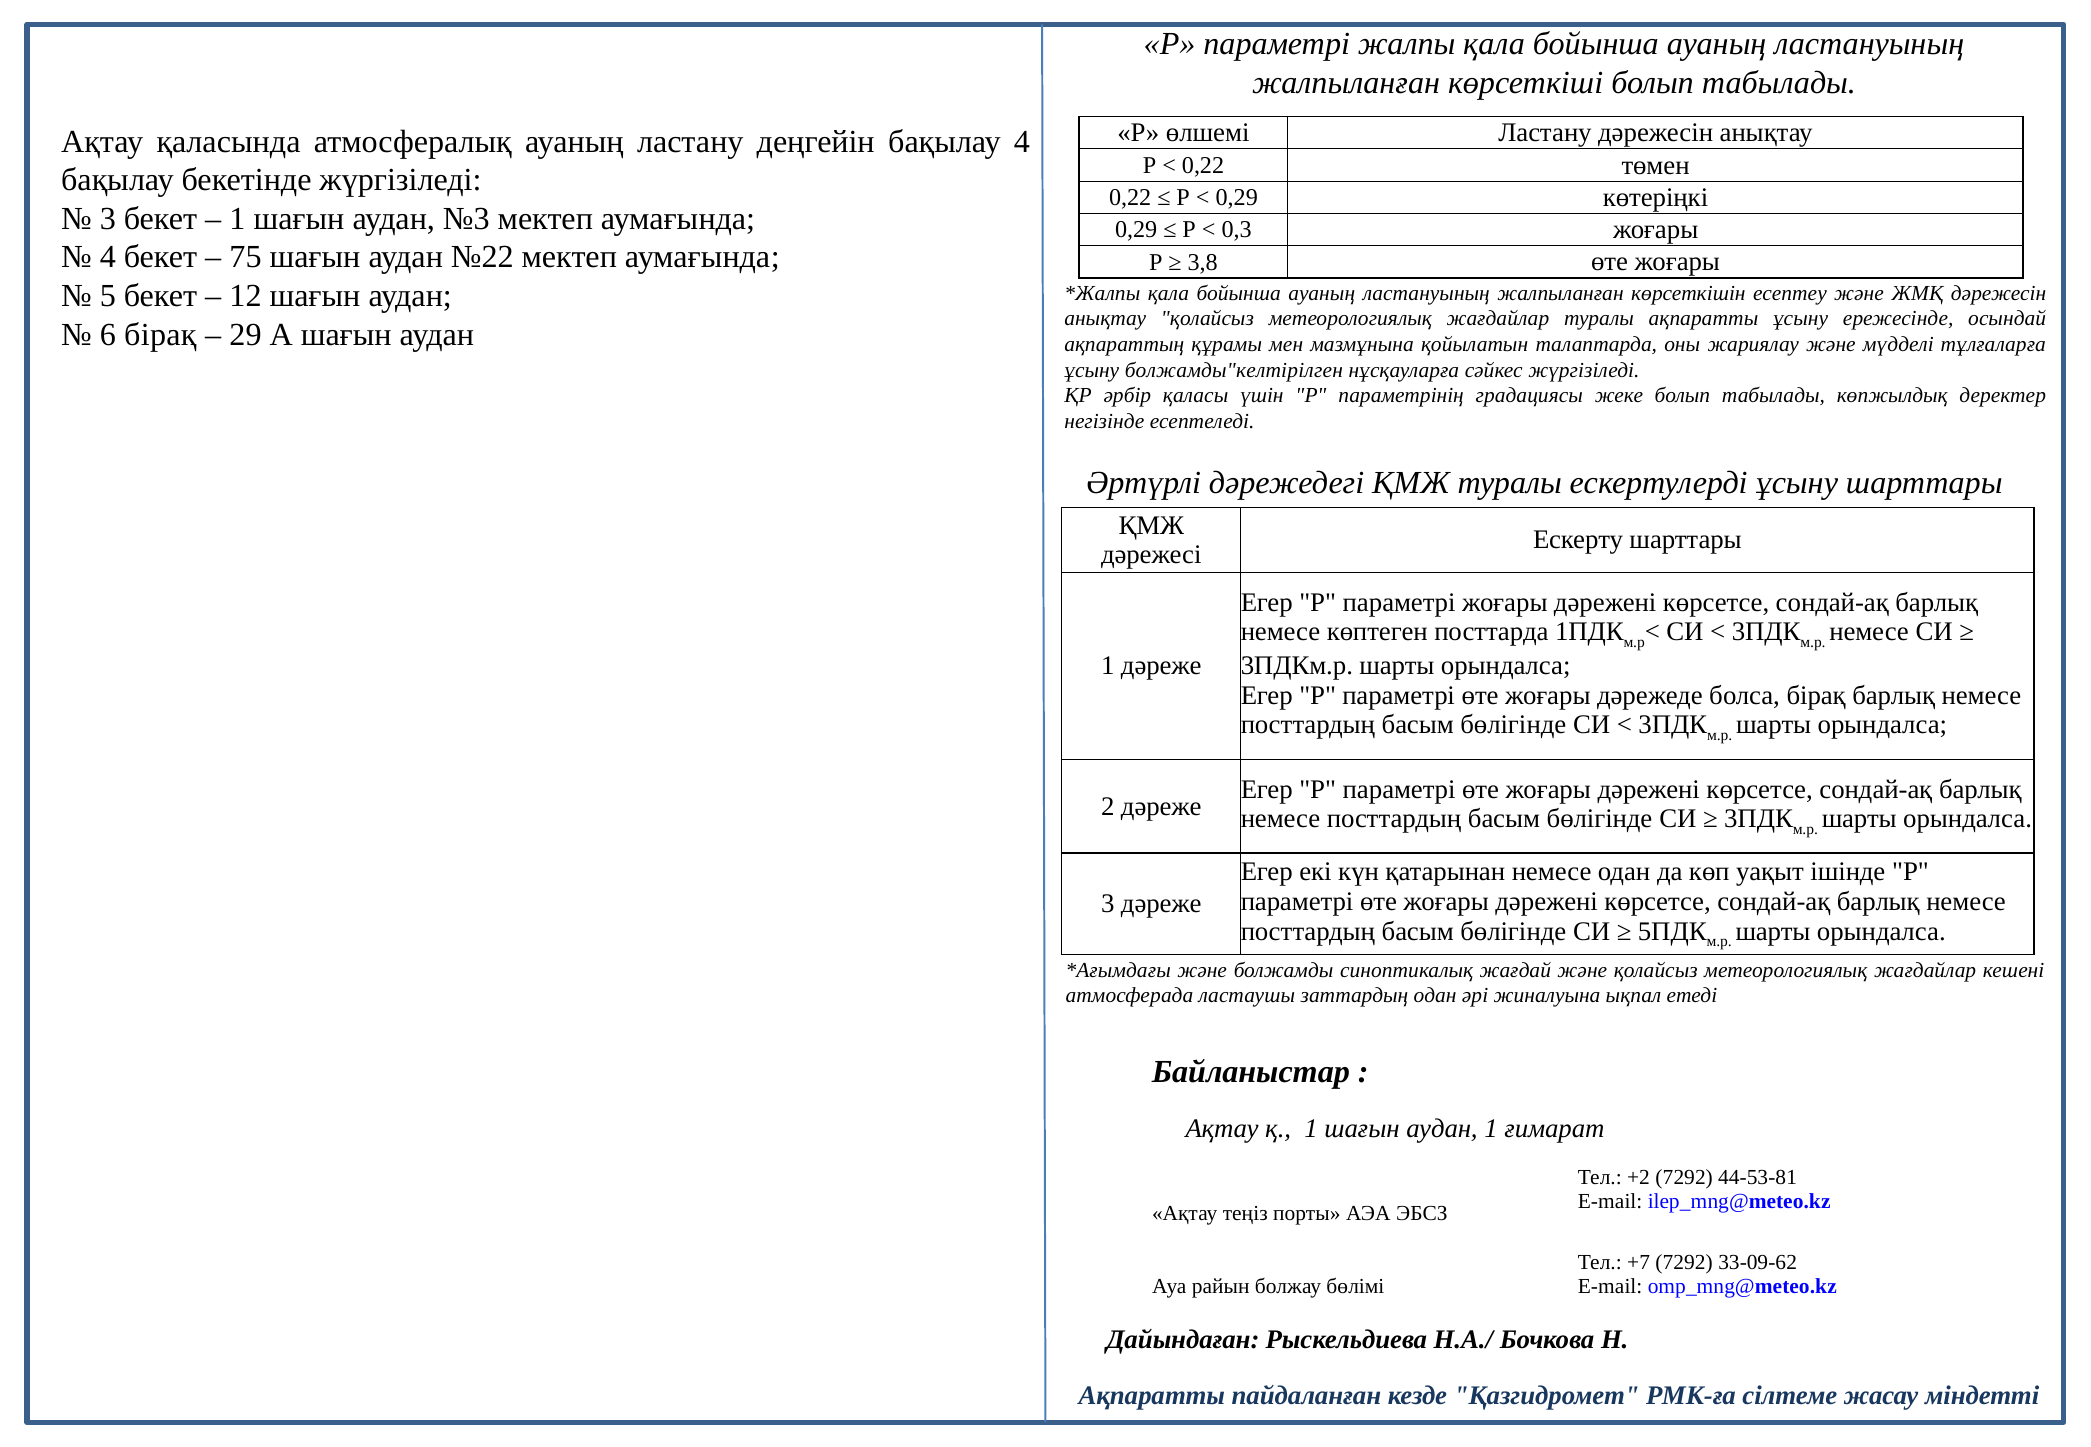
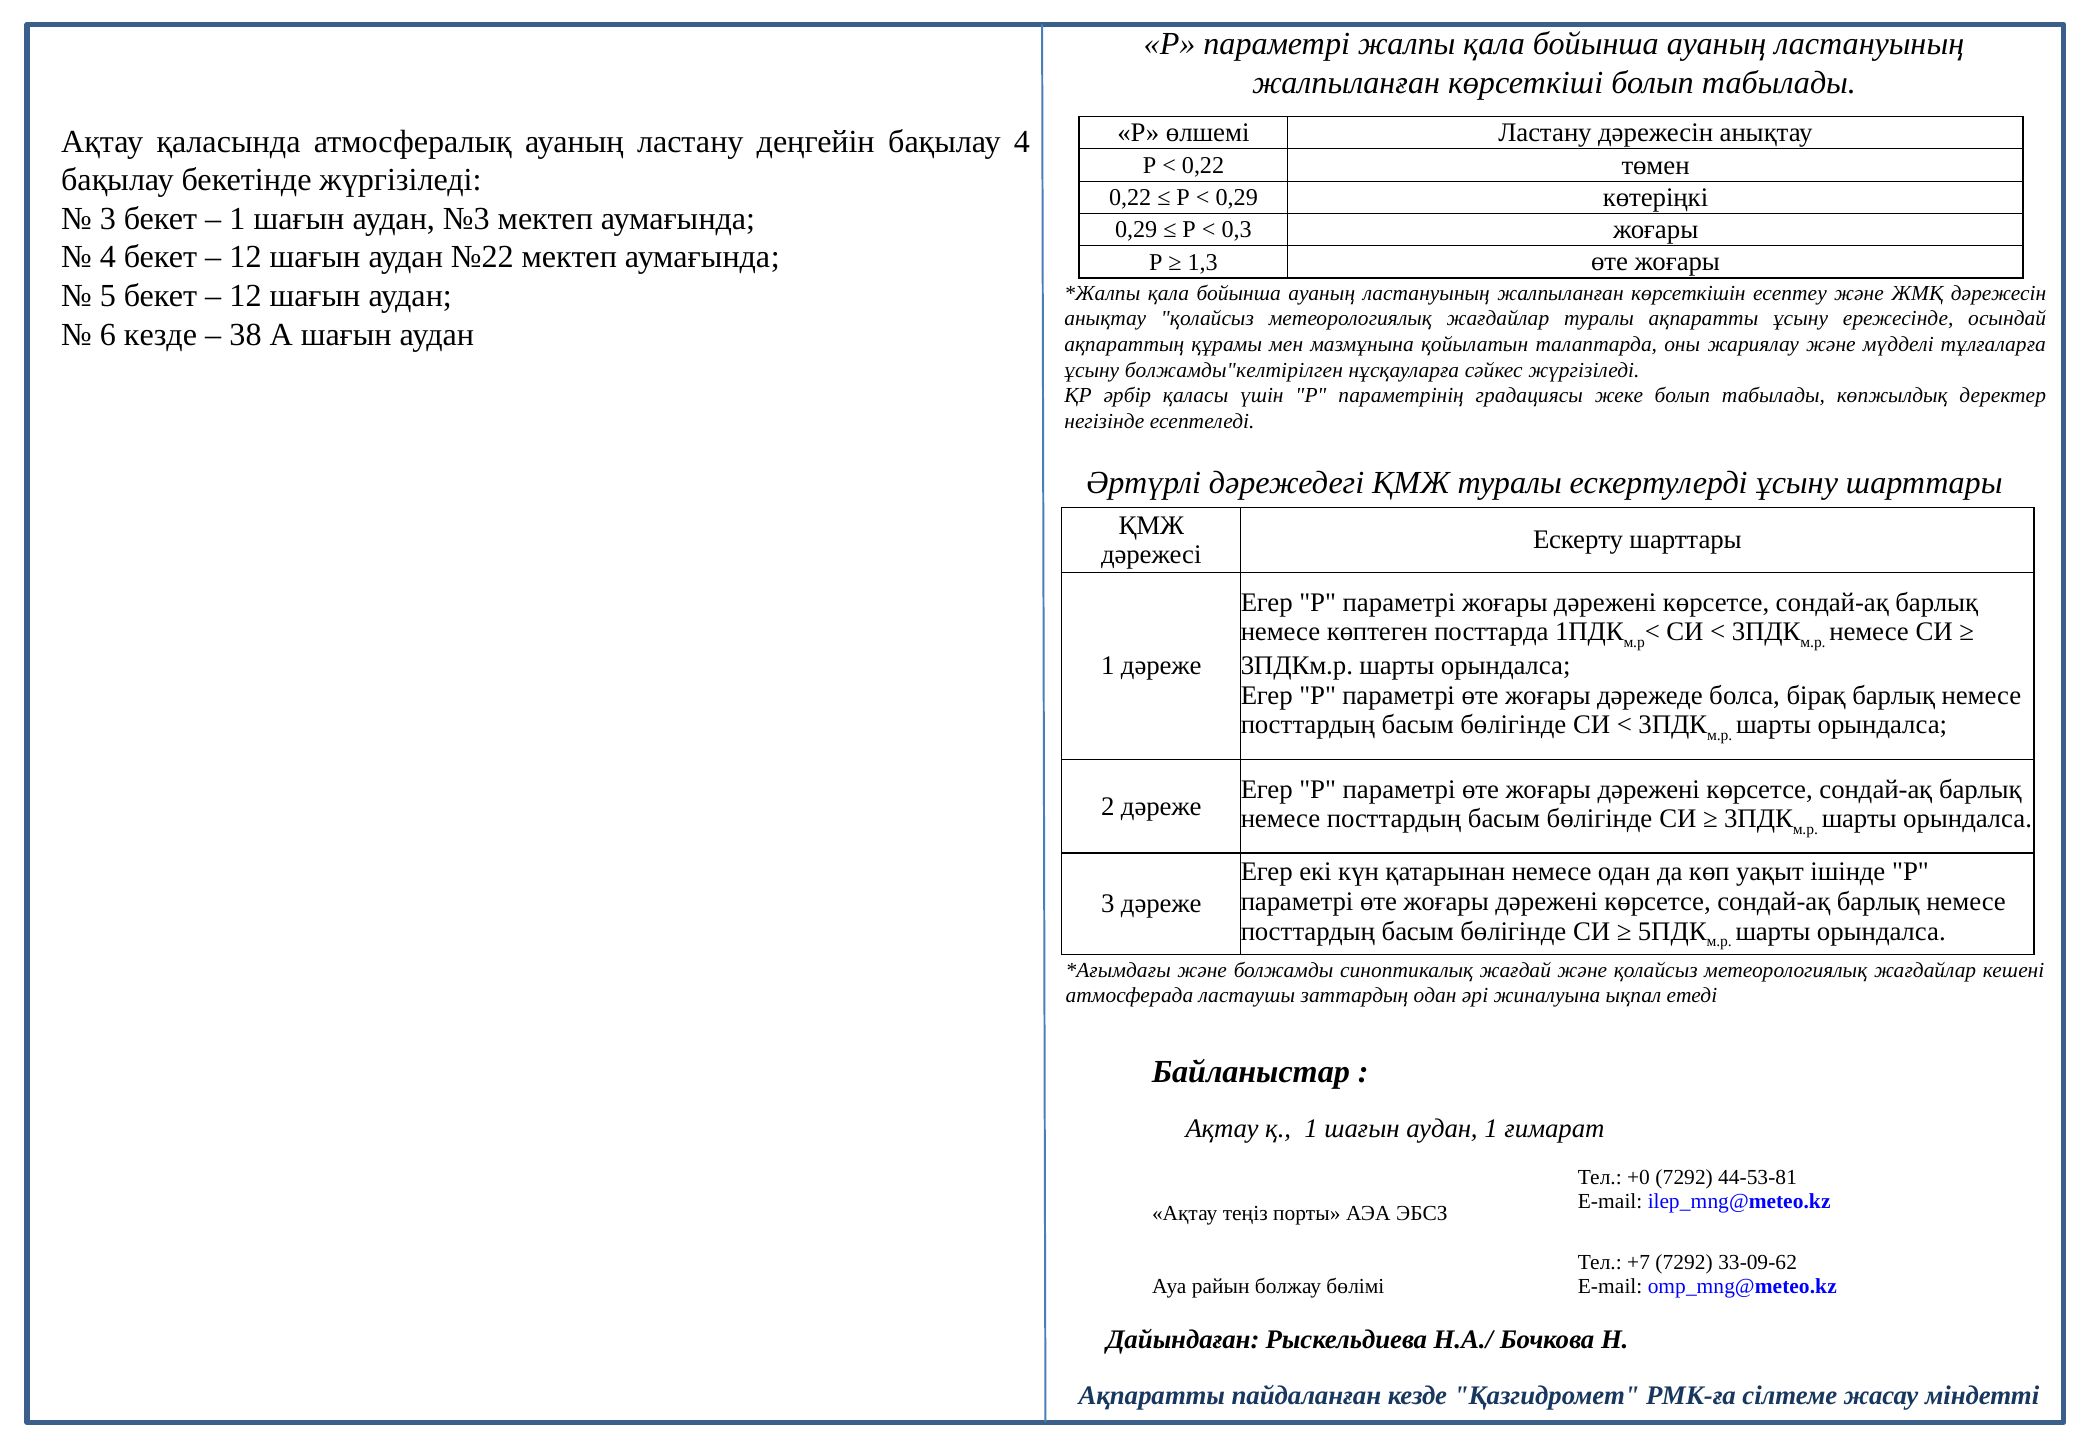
75 at (246, 257): 75 -> 12
3,8: 3,8 -> 1,3
6 бірақ: бірақ -> кезде
29: 29 -> 38
+2: +2 -> +0
